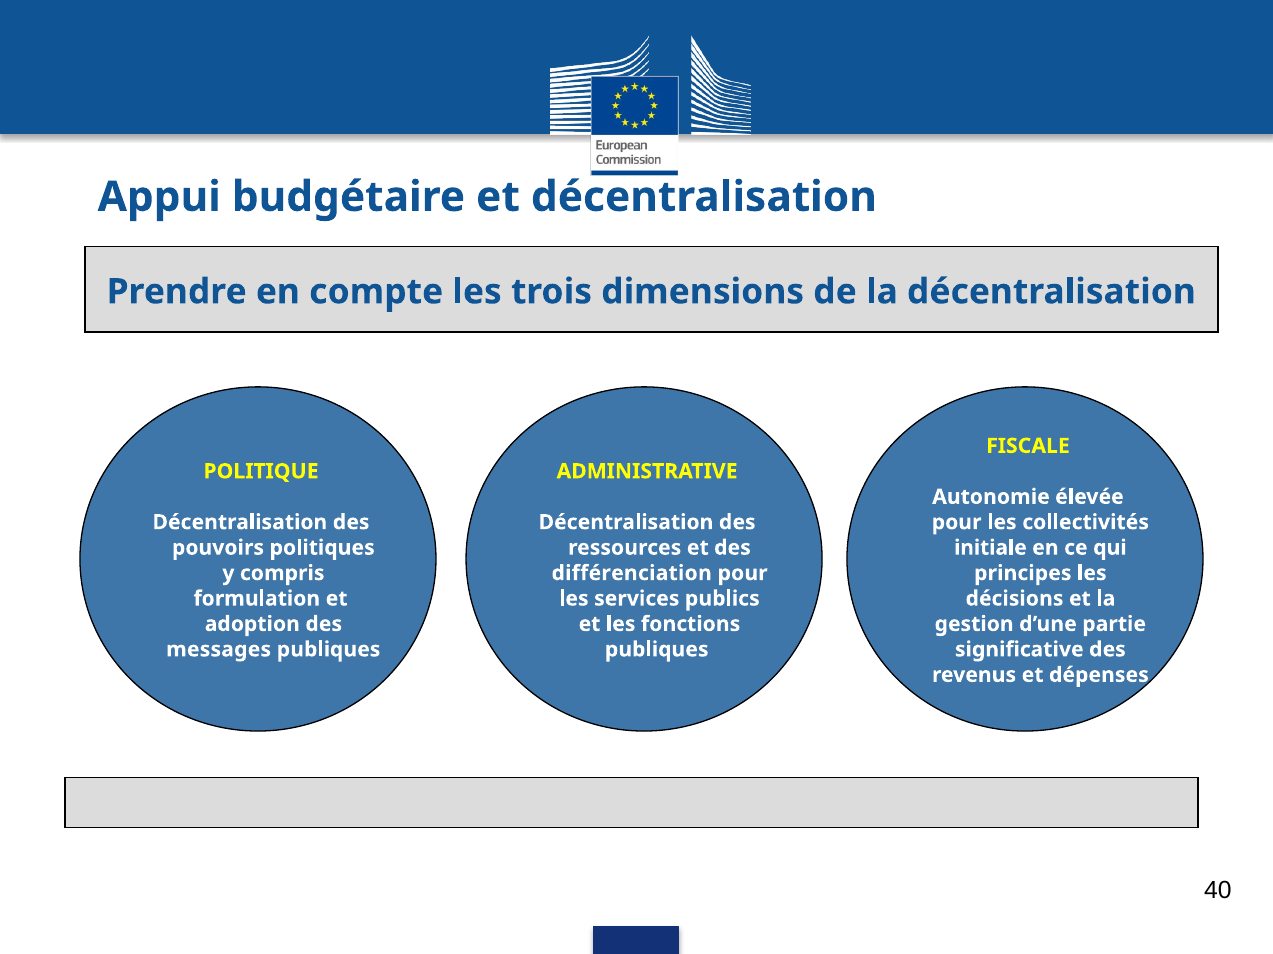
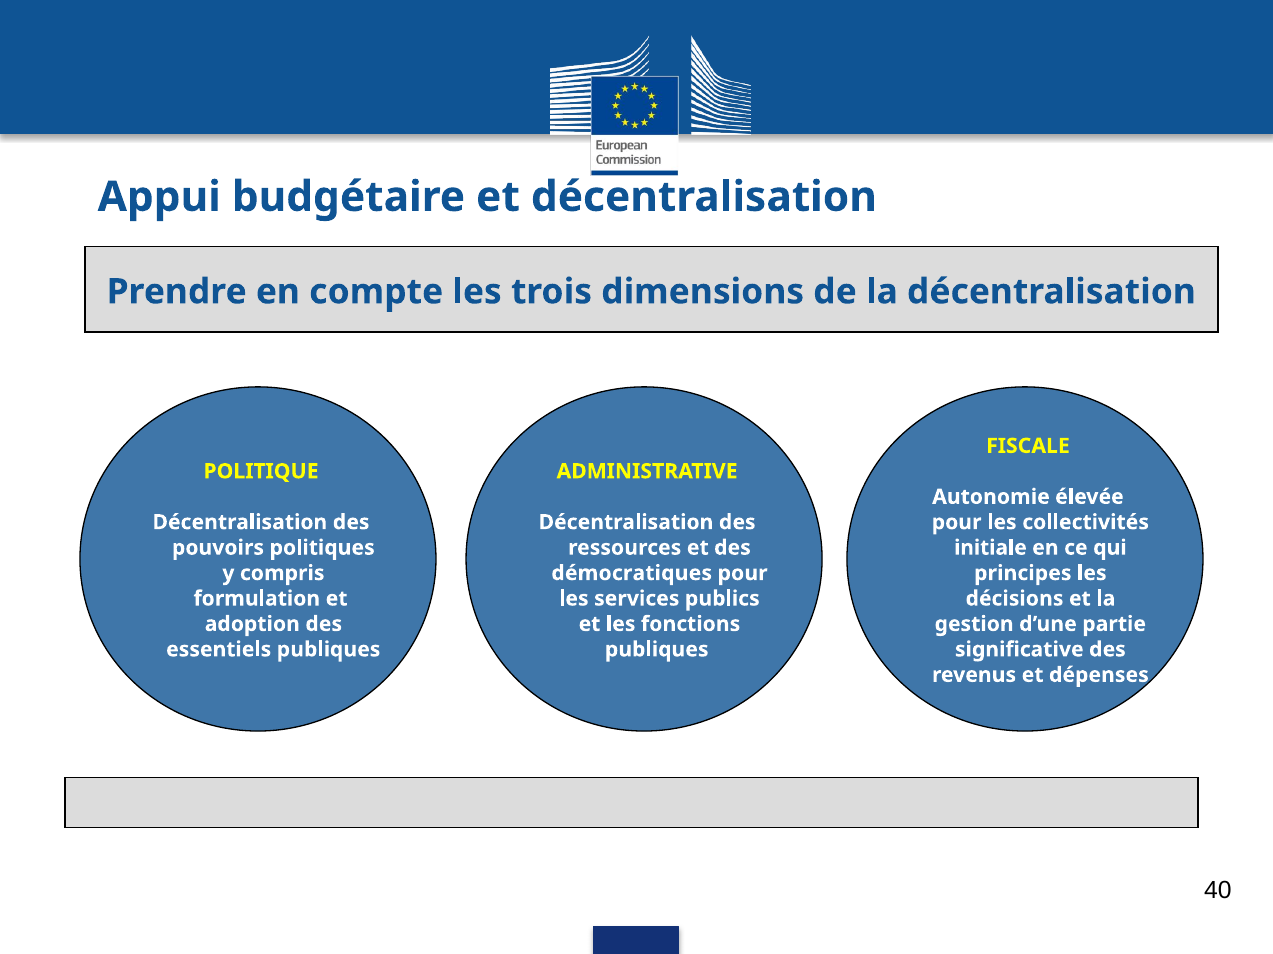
différenciation: différenciation -> démocratiques
messages: messages -> essentiels
